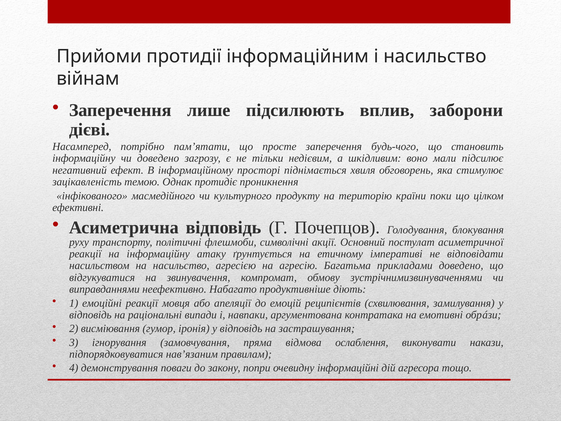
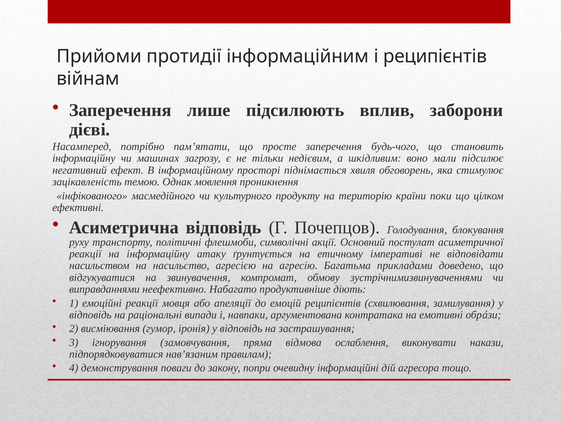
і насильство: насильство -> реципієнтів
чи доведено: доведено -> машинах
протидіє: протидіє -> мовлення
